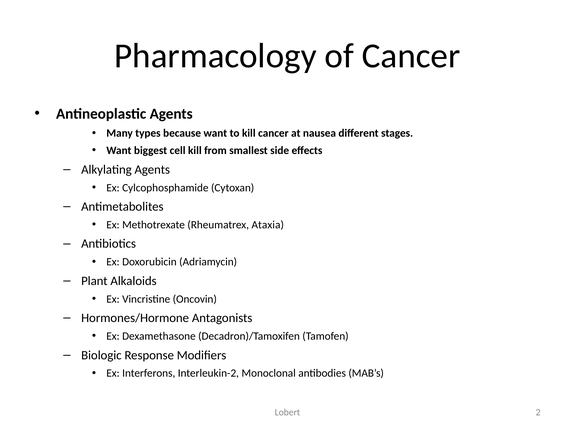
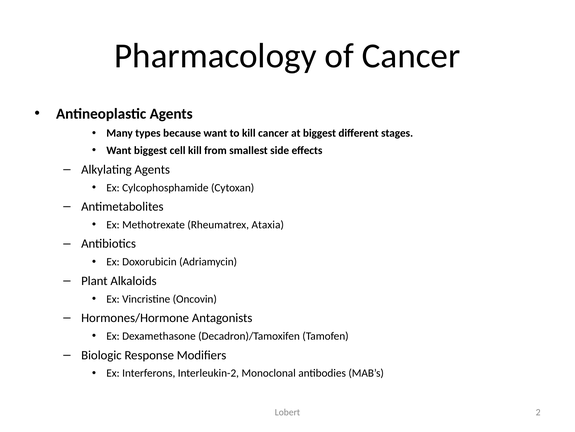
at nausea: nausea -> biggest
